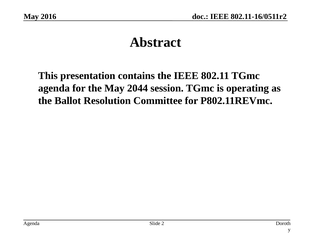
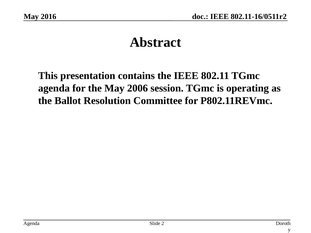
2044: 2044 -> 2006
